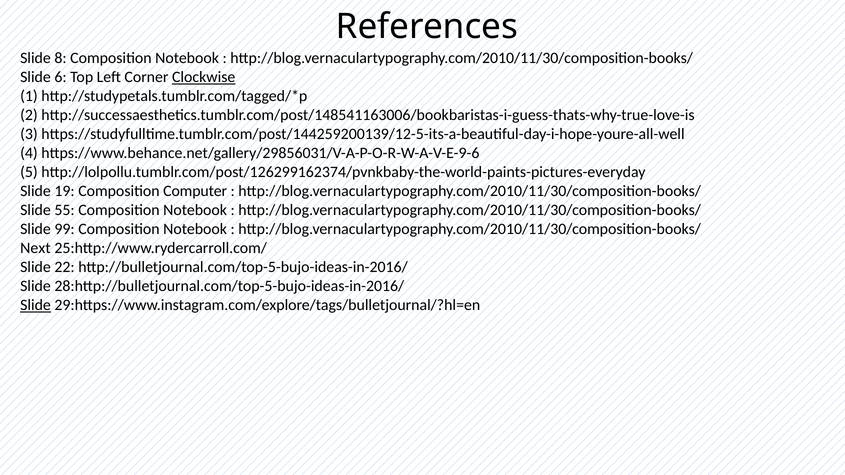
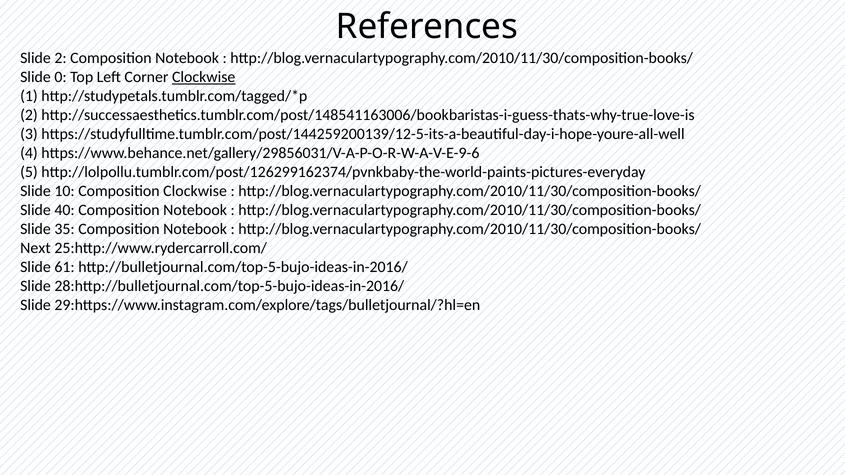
Slide 8: 8 -> 2
6: 6 -> 0
19: 19 -> 10
Composition Computer: Computer -> Clockwise
55: 55 -> 40
99: 99 -> 35
22: 22 -> 61
Slide at (35, 305) underline: present -> none
